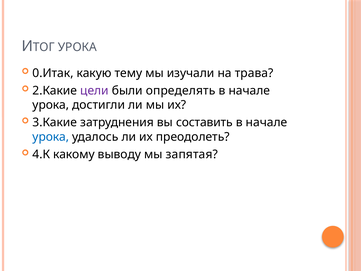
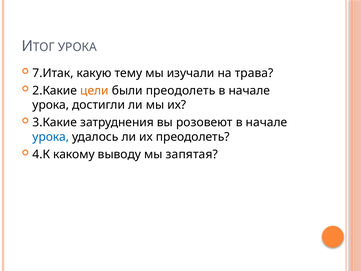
0.Итак: 0.Итак -> 7.Итак
цели colour: purple -> orange
были определять: определять -> преодолеть
составить: составить -> розовеют
